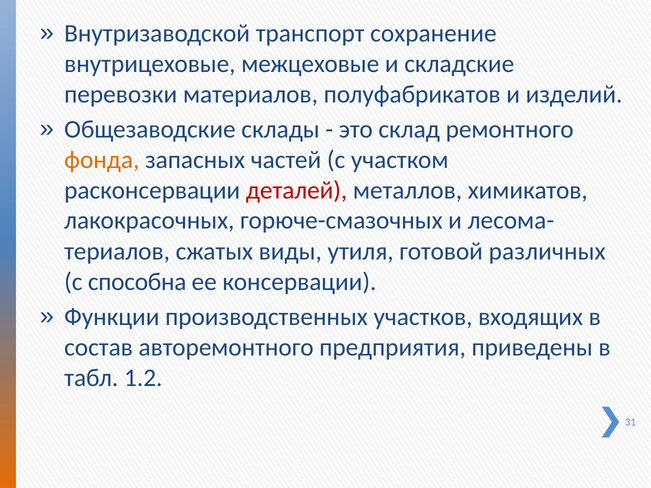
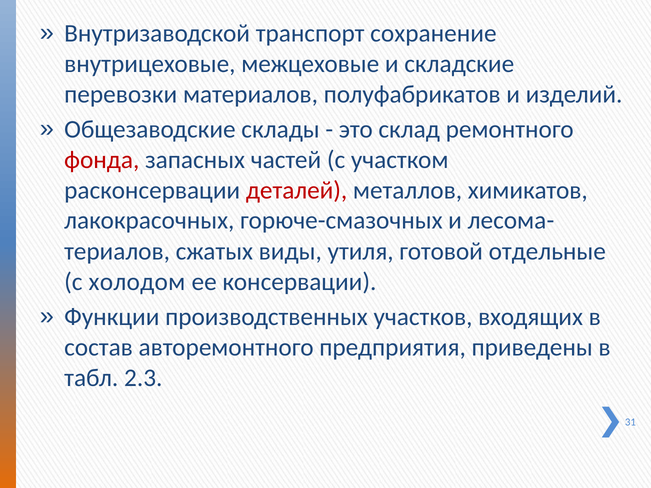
фонда colour: orange -> red
различных: различных -> отдельные
способна: способна -> холодом
1.2: 1.2 -> 2.3
